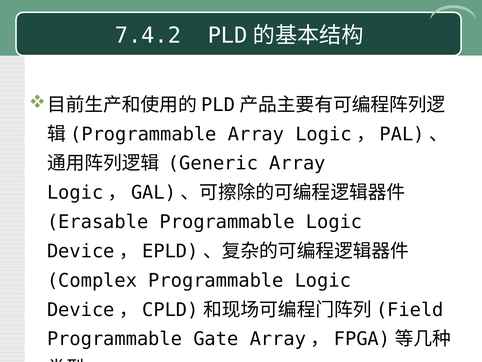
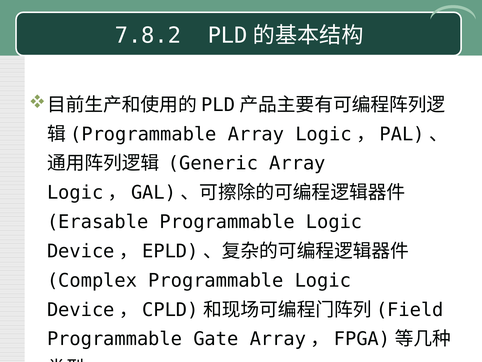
7.4.2: 7.4.2 -> 7.8.2
